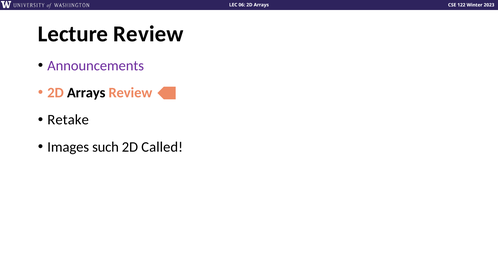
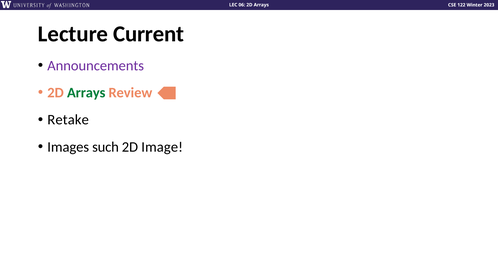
Lecture Review: Review -> Current
Arrays at (86, 93) colour: black -> green
Called: Called -> Image
